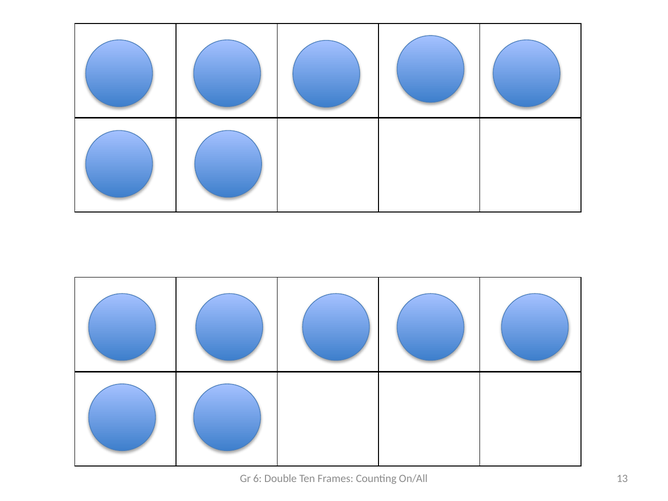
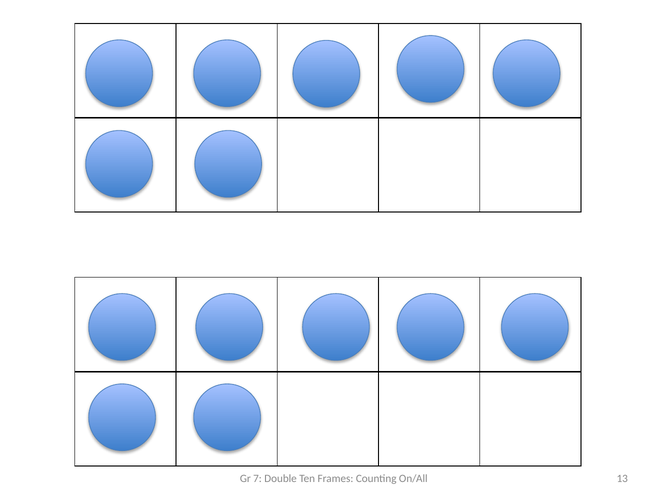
6: 6 -> 7
